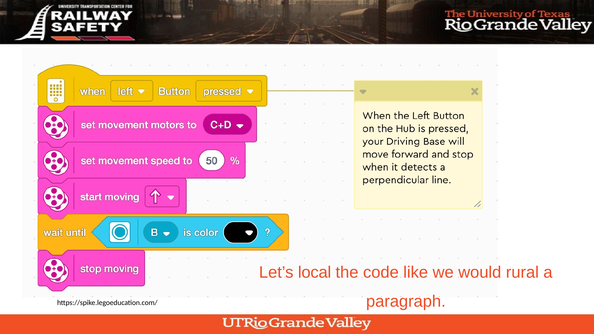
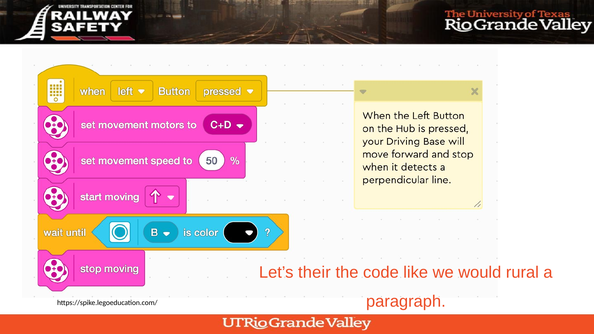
local: local -> their
